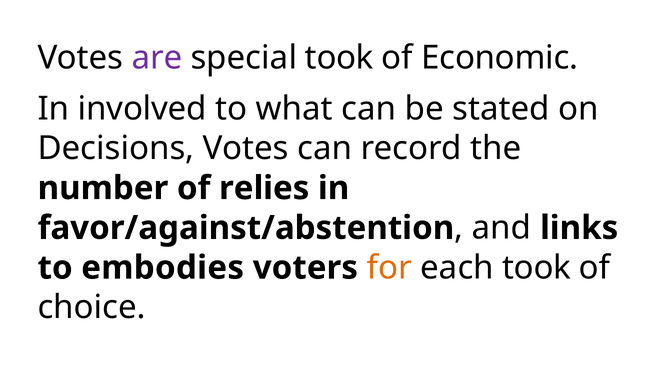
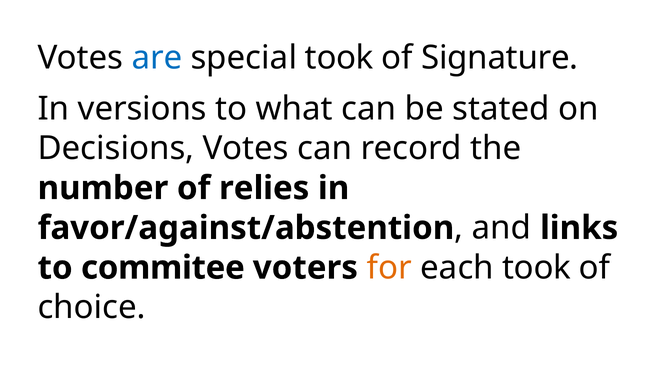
are colour: purple -> blue
Economic: Economic -> Signature
involved: involved -> versions
embodies: embodies -> commitee
